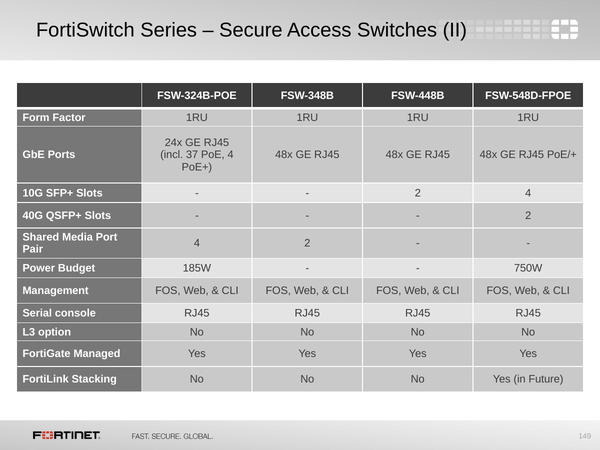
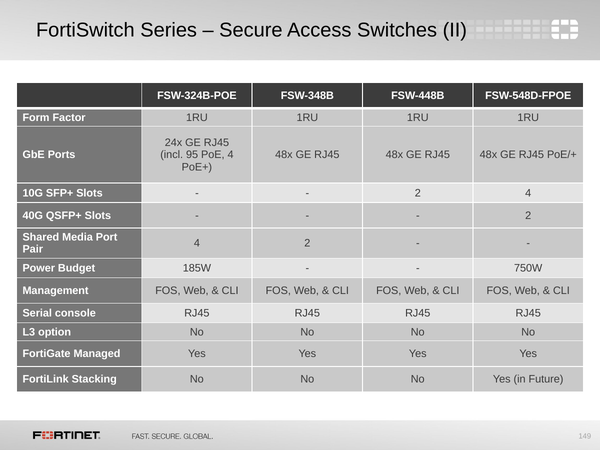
37: 37 -> 95
